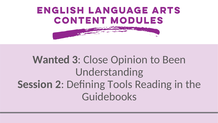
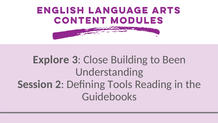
Wanted: Wanted -> Explore
Opinion: Opinion -> Building
